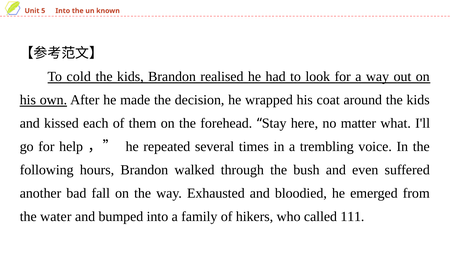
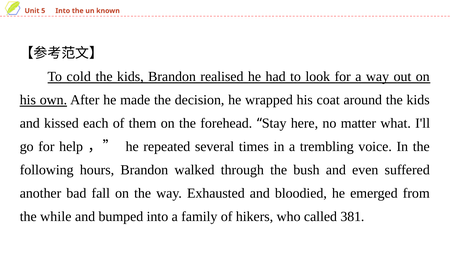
water: water -> while
111: 111 -> 381
